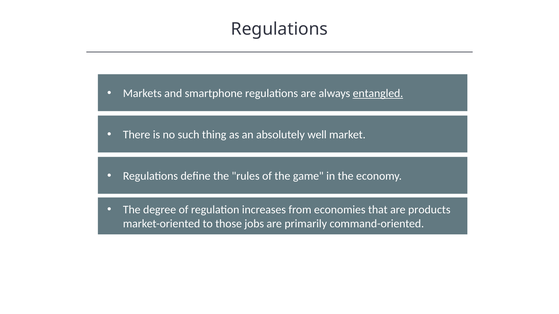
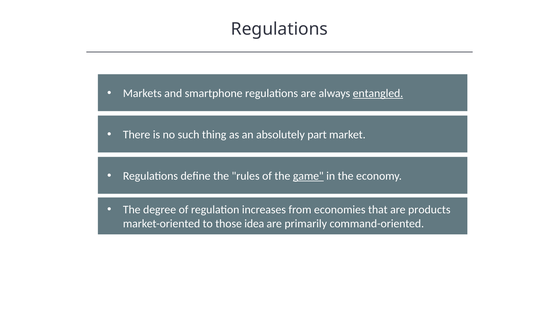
well: well -> part
game underline: none -> present
jobs: jobs -> idea
